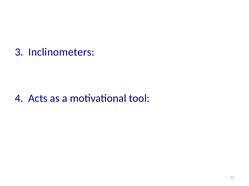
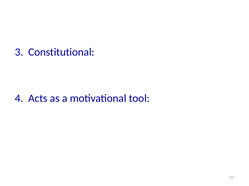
Inclinometers: Inclinometers -> Constitutional
